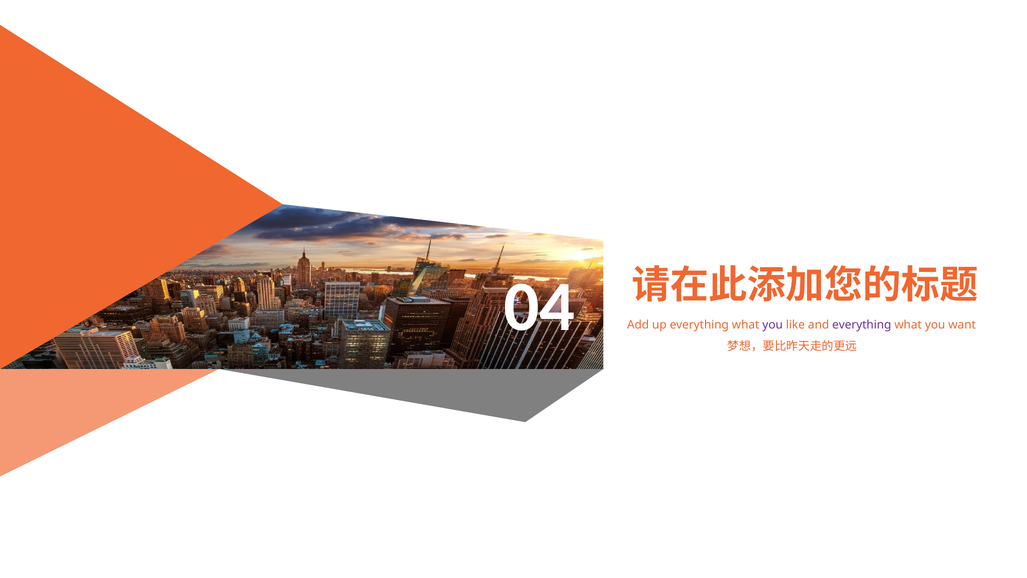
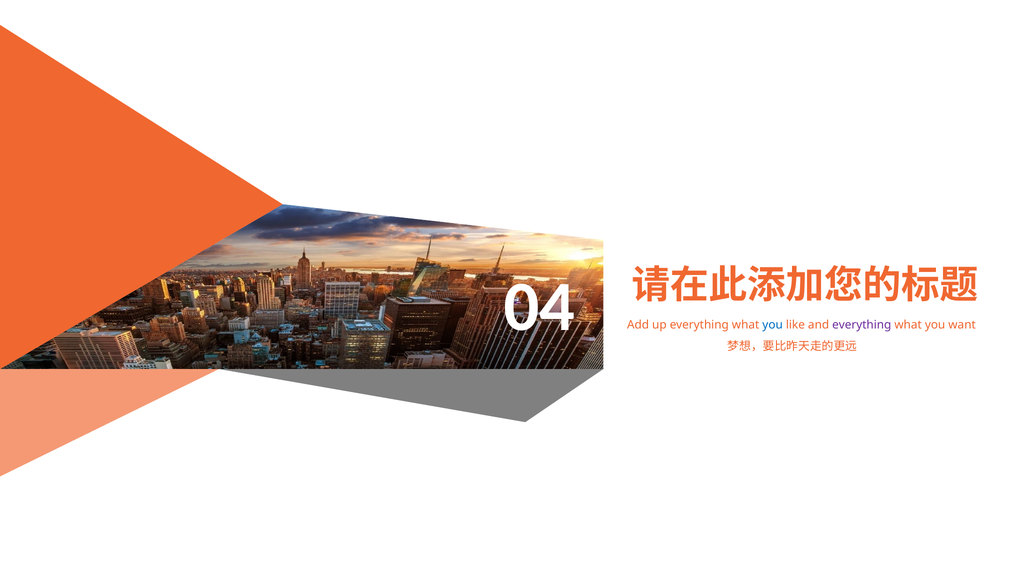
you at (773, 325) colour: purple -> blue
